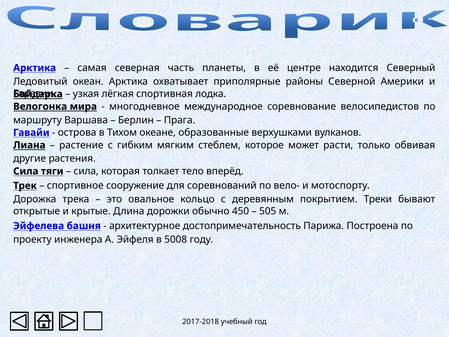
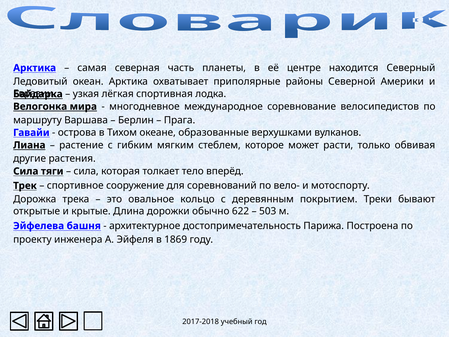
450: 450 -> 622
505: 505 -> 503
5008: 5008 -> 1869
